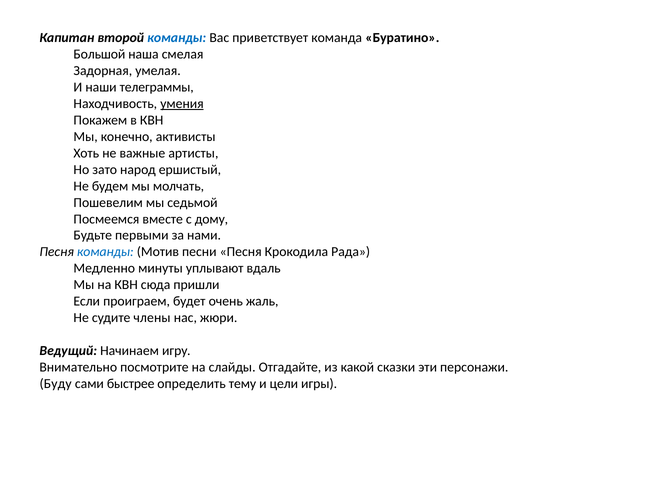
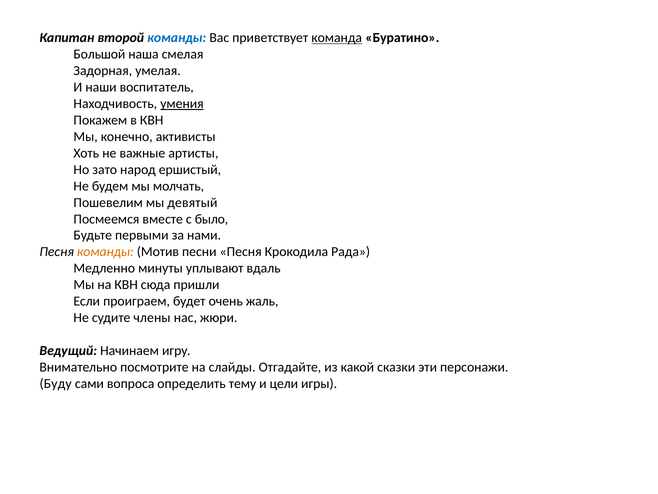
команда underline: none -> present
телеграммы: телеграммы -> воспитатель
седьмой: седьмой -> девятый
дому: дому -> было
команды at (105, 252) colour: blue -> orange
быстрее: быстрее -> вопроса
